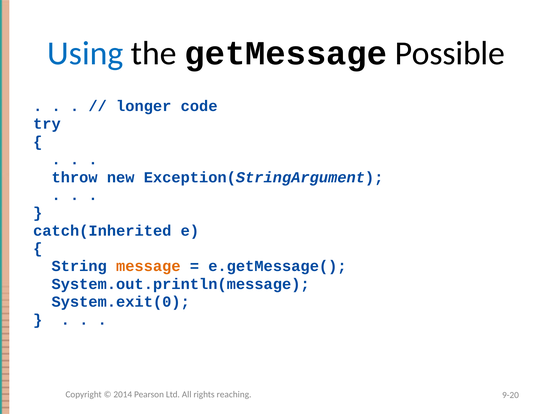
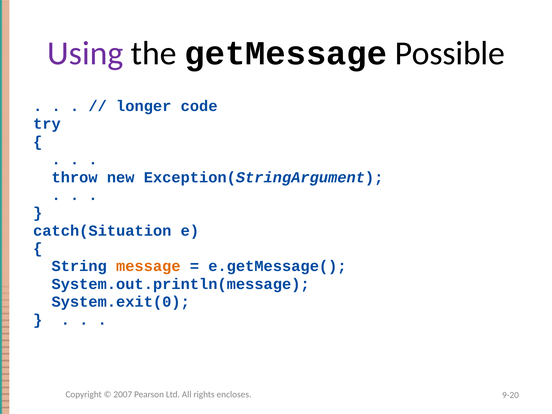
Using colour: blue -> purple
catch(Inherited: catch(Inherited -> catch(Situation
2014: 2014 -> 2007
reaching: reaching -> encloses
